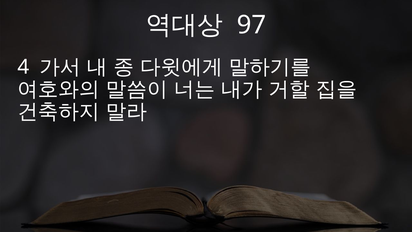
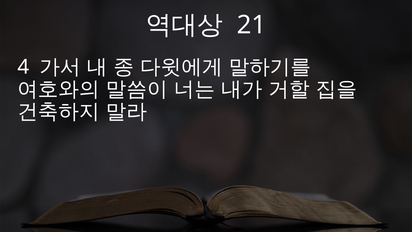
97: 97 -> 21
